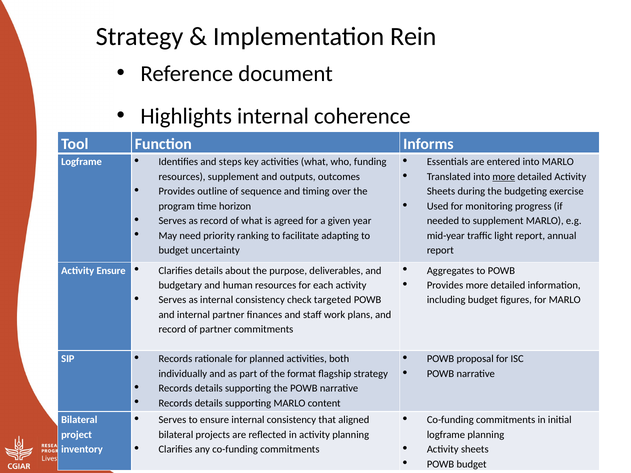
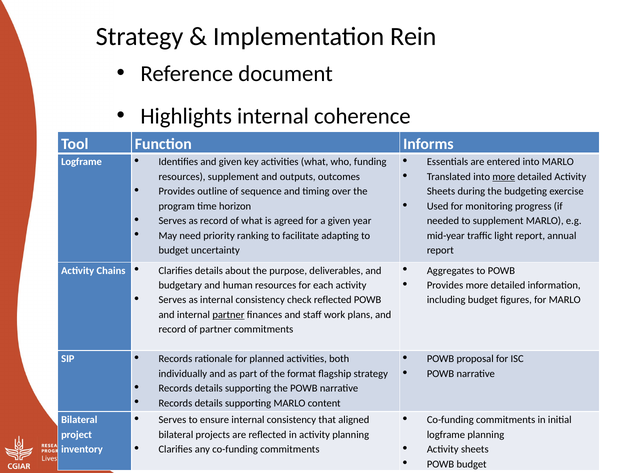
and steps: steps -> given
Activity Ensure: Ensure -> Chains
check targeted: targeted -> reflected
partner at (228, 315) underline: none -> present
